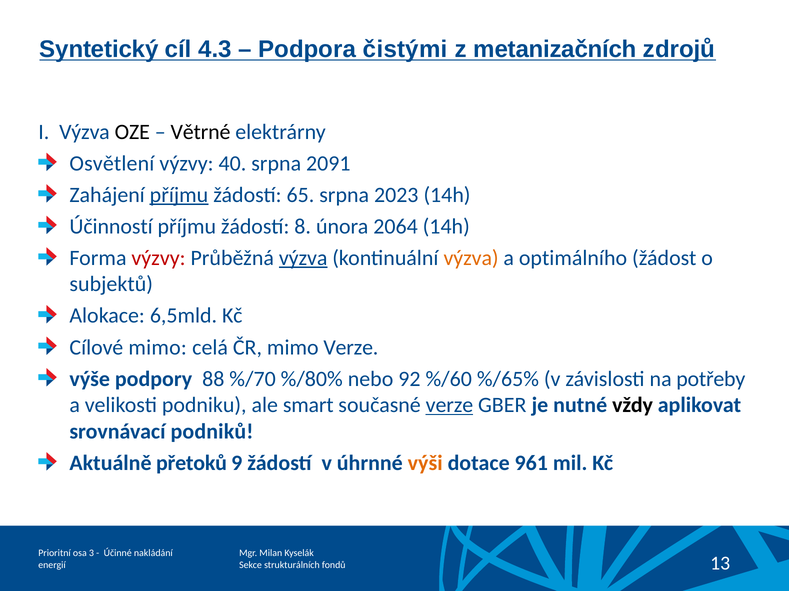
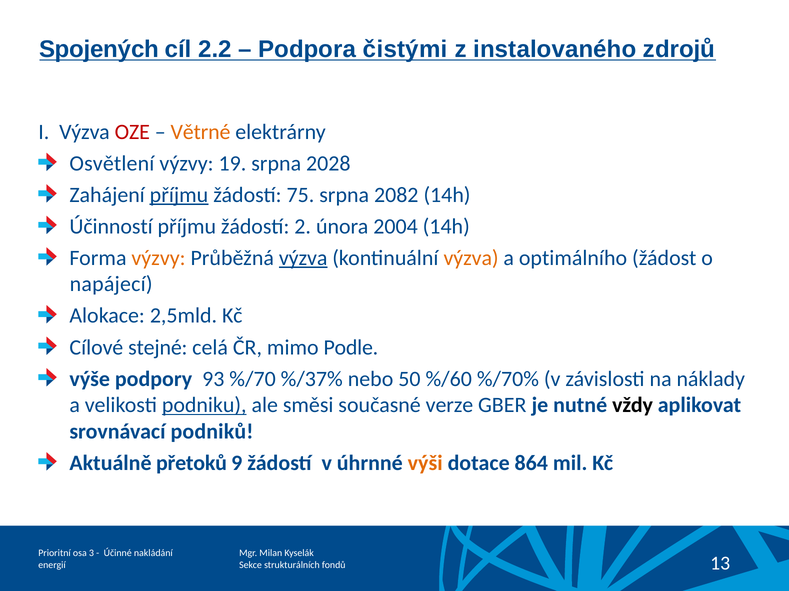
Syntetický: Syntetický -> Spojených
4.3: 4.3 -> 2.2
metanizačních: metanizačních -> instalovaného
OZE colour: black -> red
Větrné colour: black -> orange
40: 40 -> 19
2091: 2091 -> 2028
65: 65 -> 75
2023: 2023 -> 2082
8: 8 -> 2
2064: 2064 -> 2004
výzvy at (158, 258) colour: red -> orange
subjektů: subjektů -> napájecí
6,5mld: 6,5mld -> 2,5mld
Cílové mimo: mimo -> stejné
mimo Verze: Verze -> Podle
88: 88 -> 93
%/80%: %/80% -> %/37%
92: 92 -> 50
%/65%: %/65% -> %/70%
potřeby: potřeby -> náklady
podniku underline: none -> present
smart: smart -> směsi
verze at (449, 406) underline: present -> none
961: 961 -> 864
